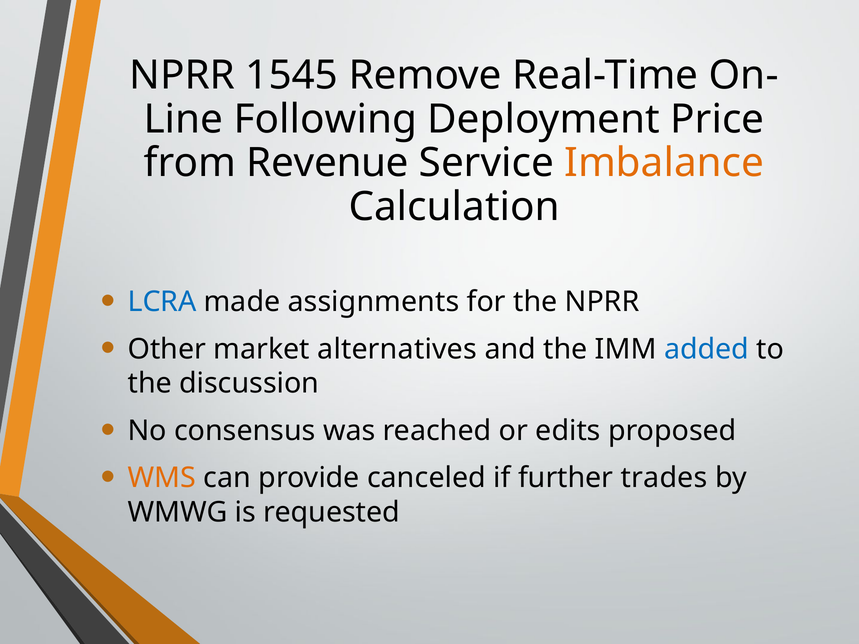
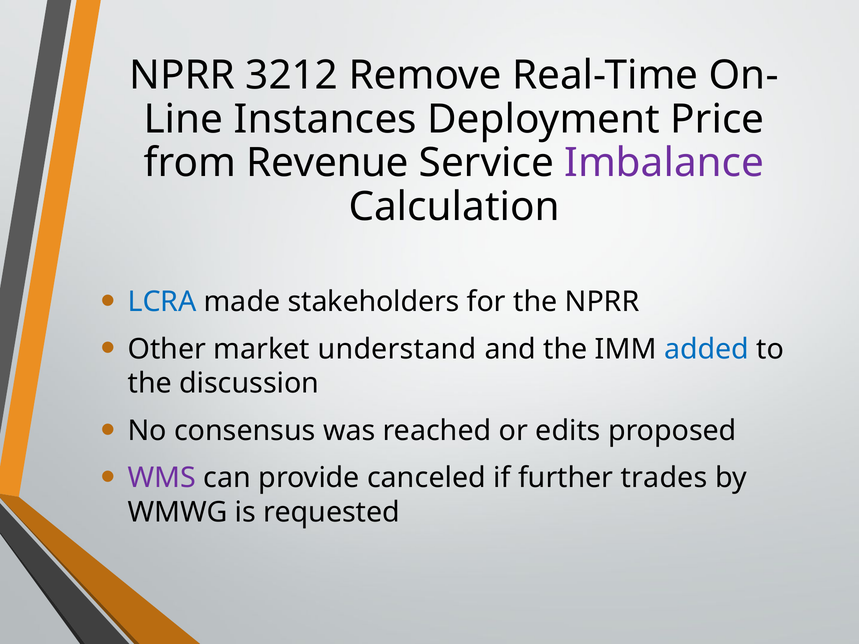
1545: 1545 -> 3212
Following: Following -> Instances
Imbalance colour: orange -> purple
assignments: assignments -> stakeholders
alternatives: alternatives -> understand
WMS colour: orange -> purple
